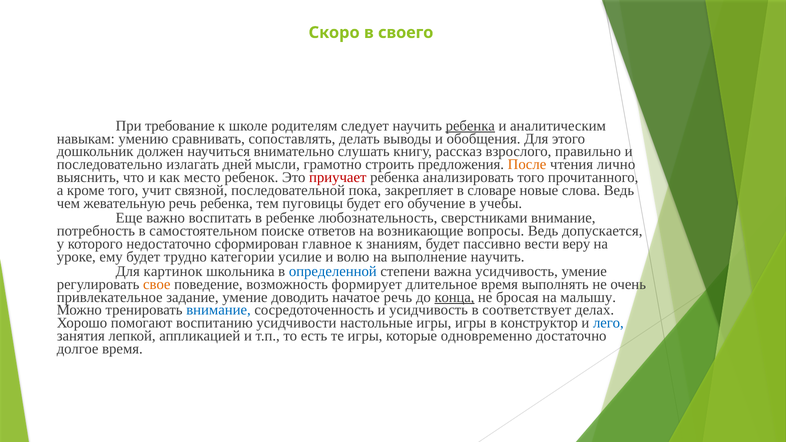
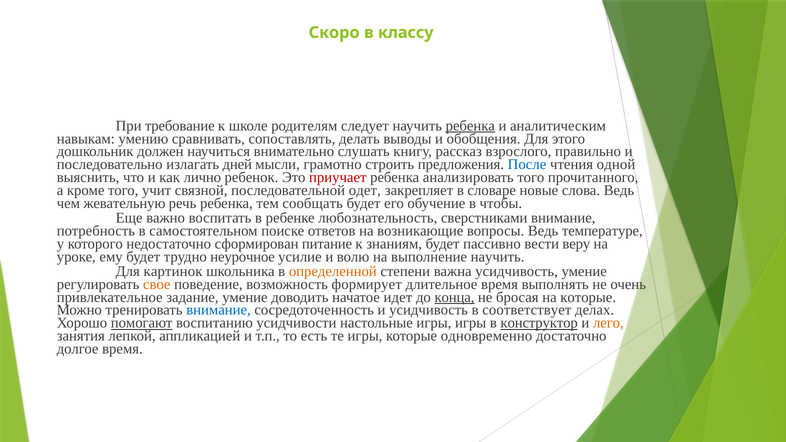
своего: своего -> классу
После colour: orange -> blue
лично: лично -> одной
место: место -> лично
пока: пока -> одет
пуговицы: пуговицы -> сообщать
учебы: учебы -> чтобы
допускается: допускается -> температуре
главное: главное -> питание
категории: категории -> неурочное
определенной colour: blue -> orange
начатое речь: речь -> идет
на малышу: малышу -> которые
помогают underline: none -> present
конструктор underline: none -> present
лего colour: blue -> orange
